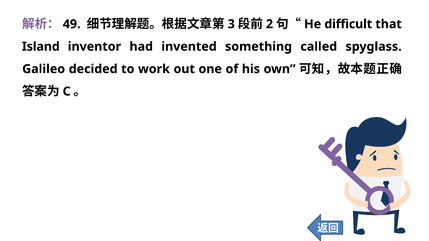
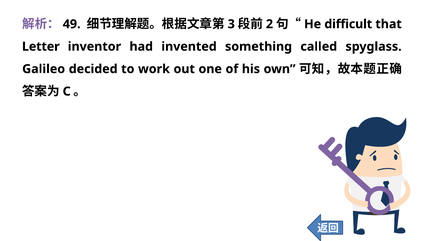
Island: Island -> Letter
